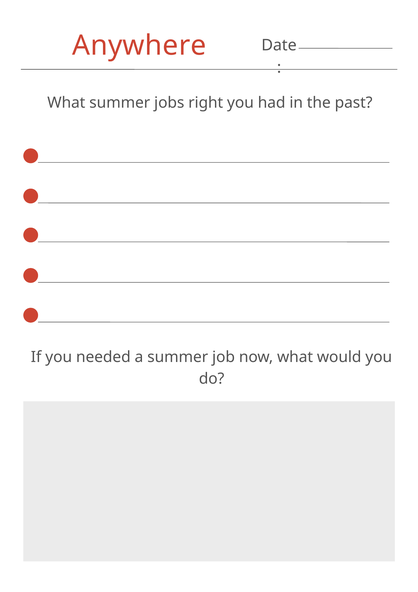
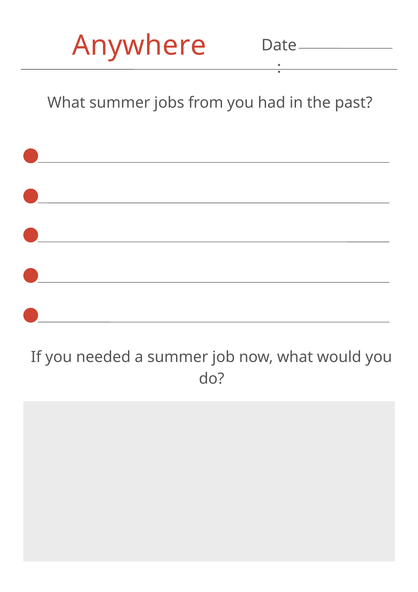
right: right -> from
